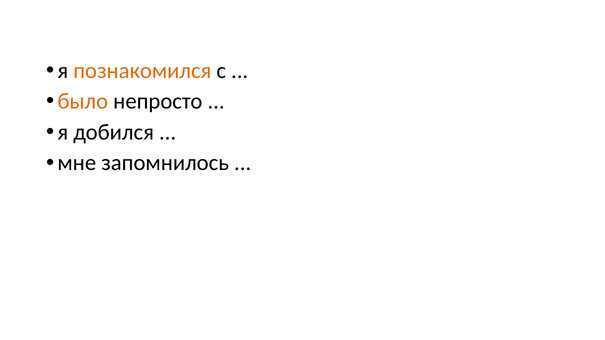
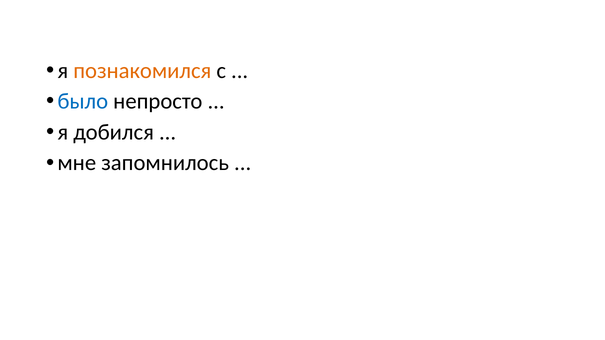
было colour: orange -> blue
